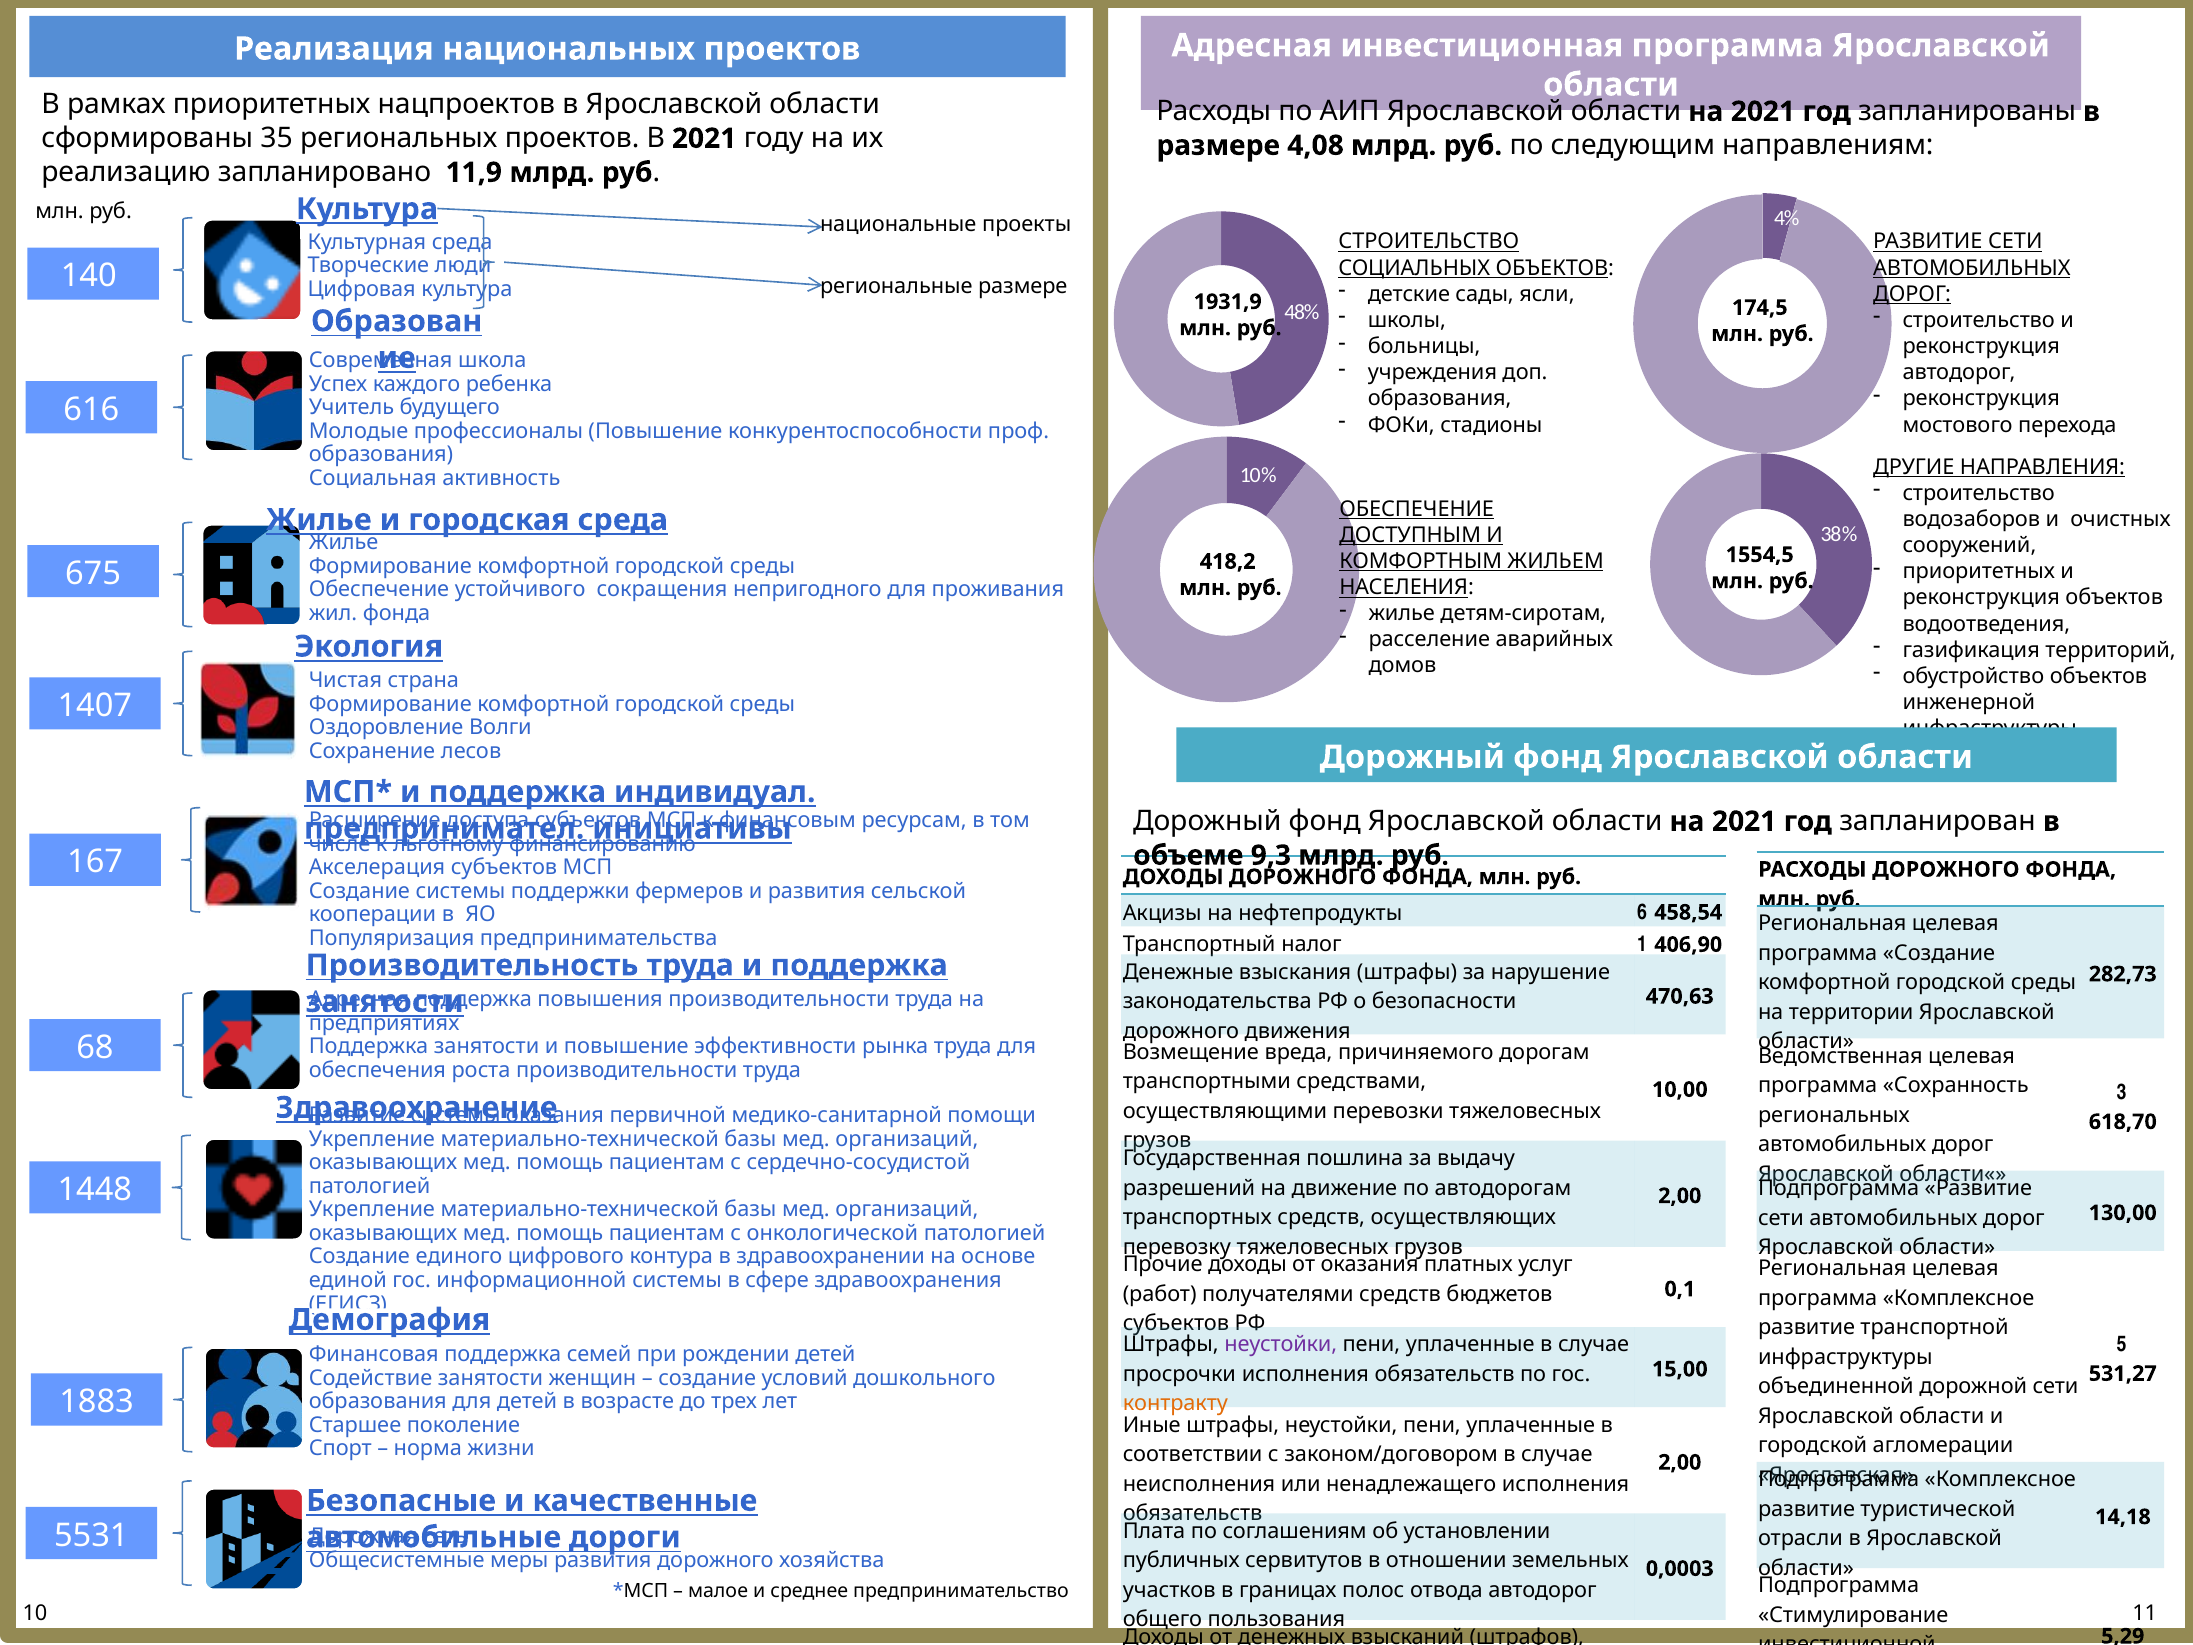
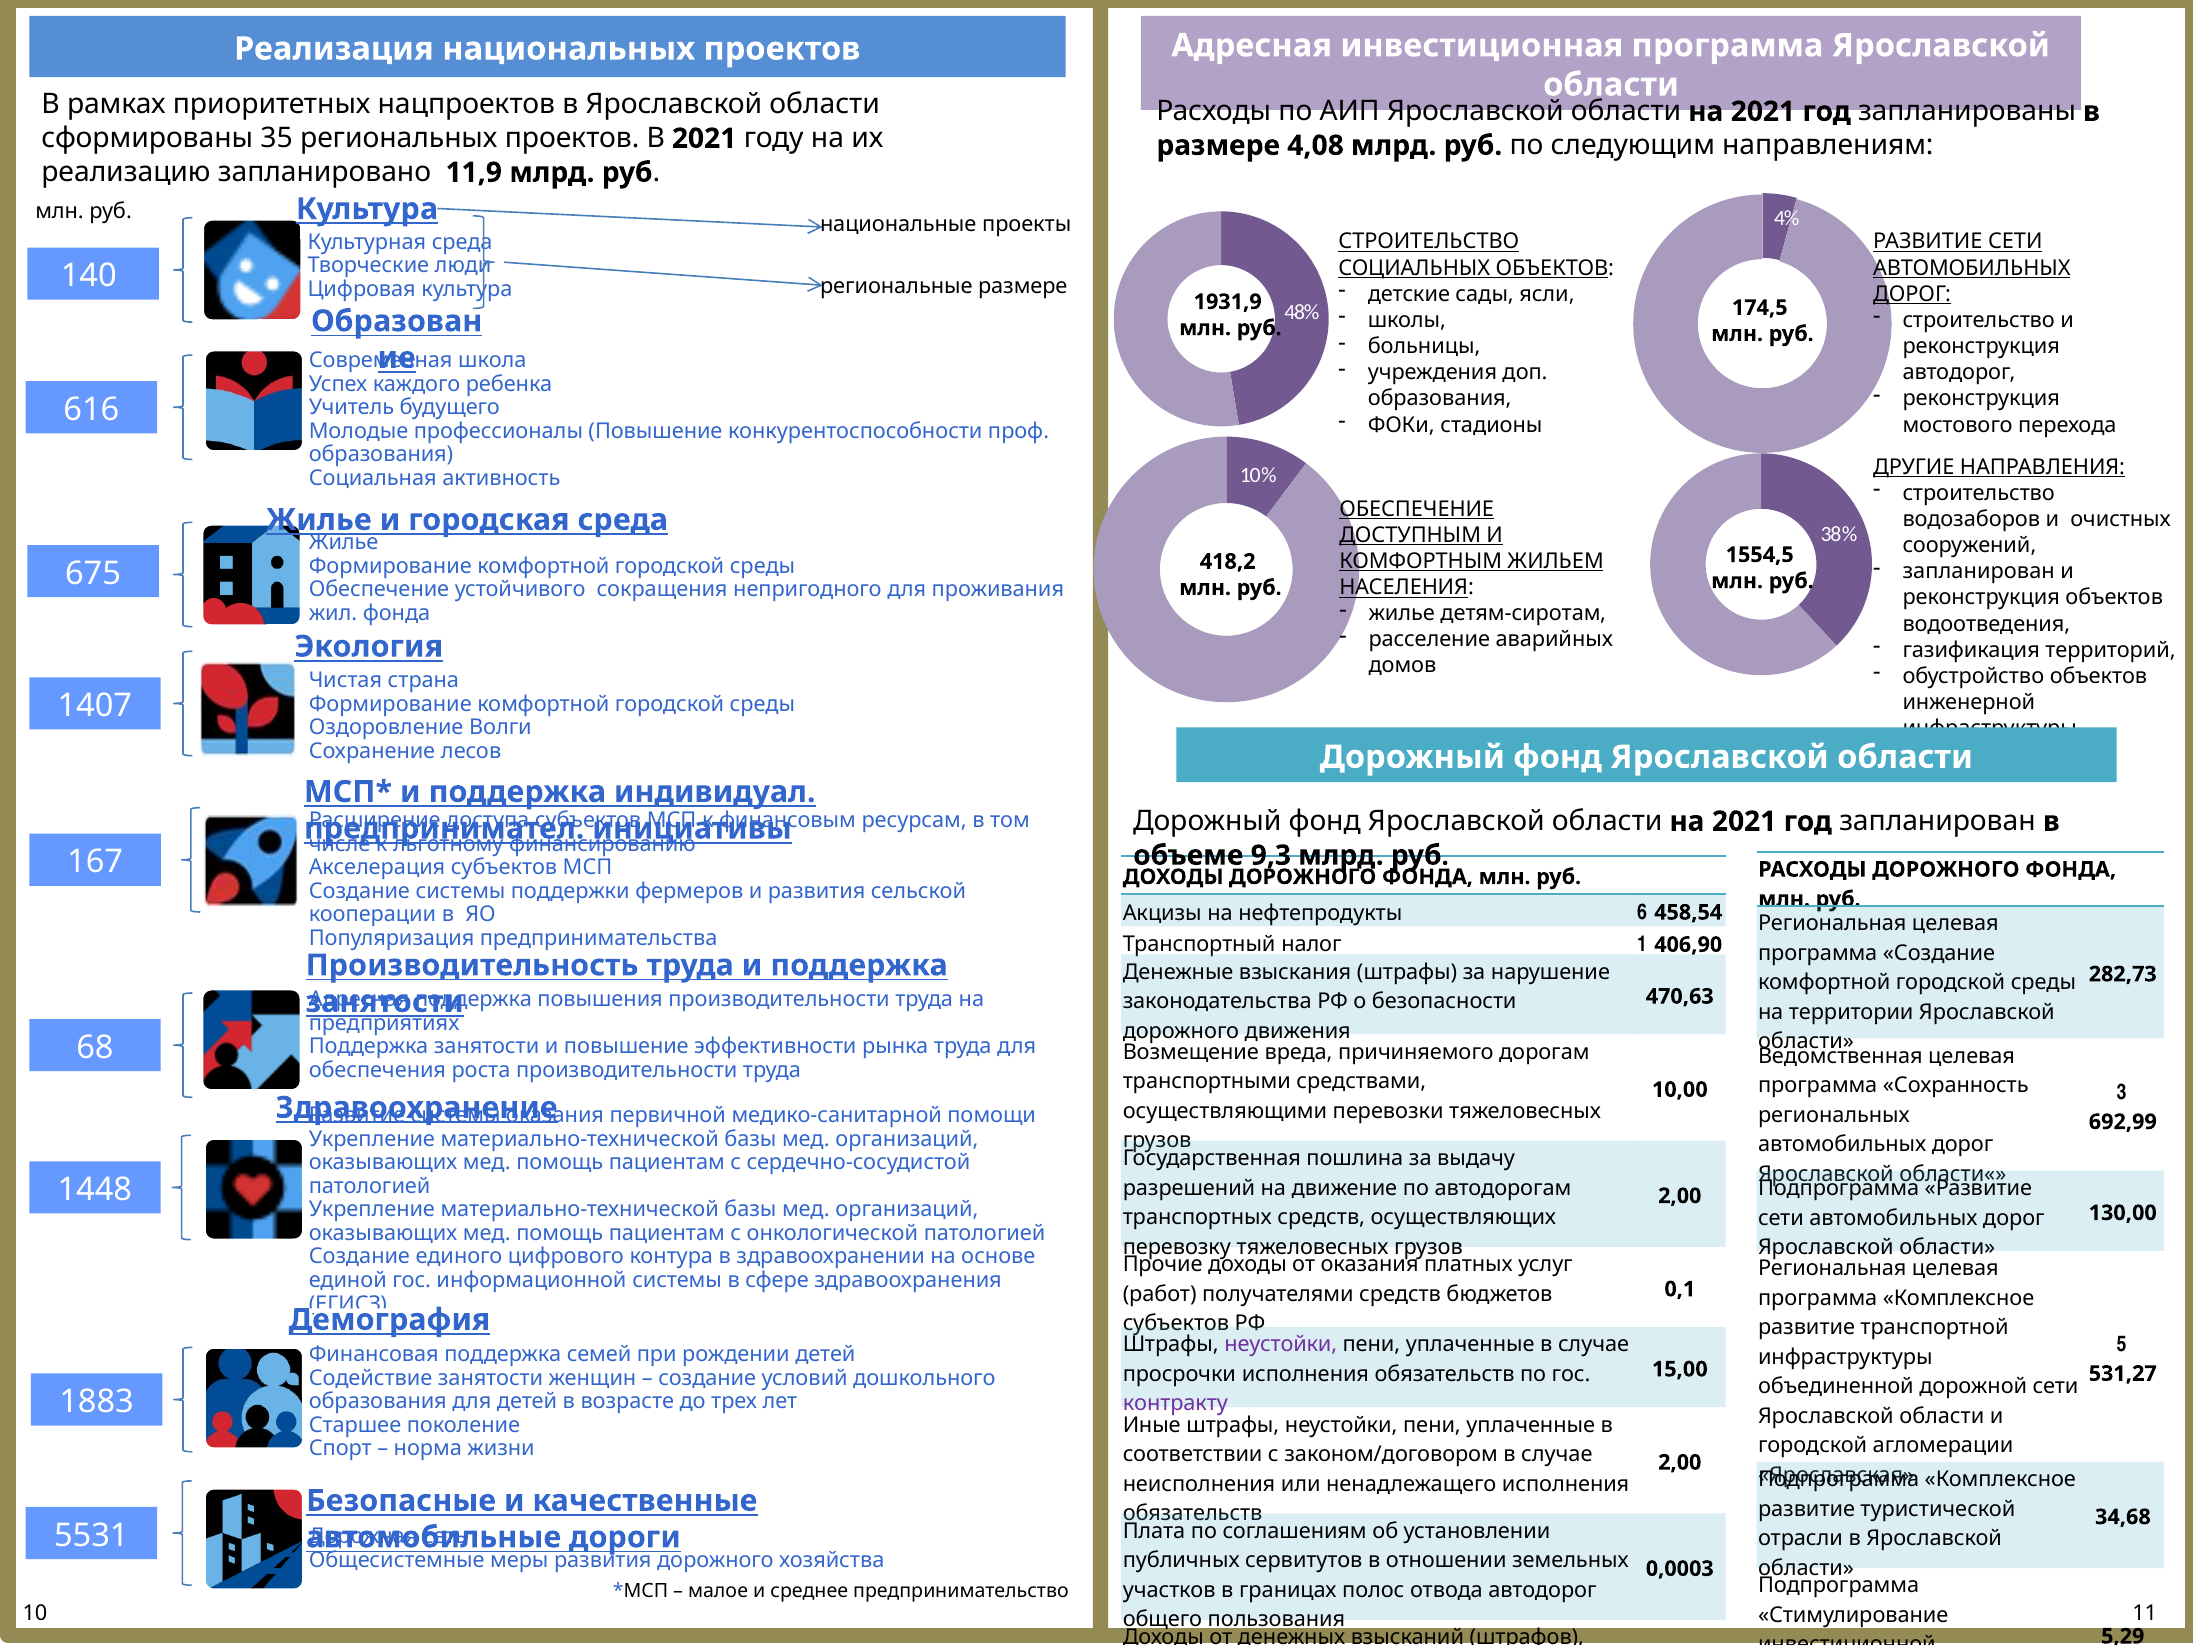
приоритетных at (1979, 572): приоритетных -> запланирован
618,70: 618,70 -> 692,99
контракту colour: orange -> purple
14,18: 14,18 -> 34,68
